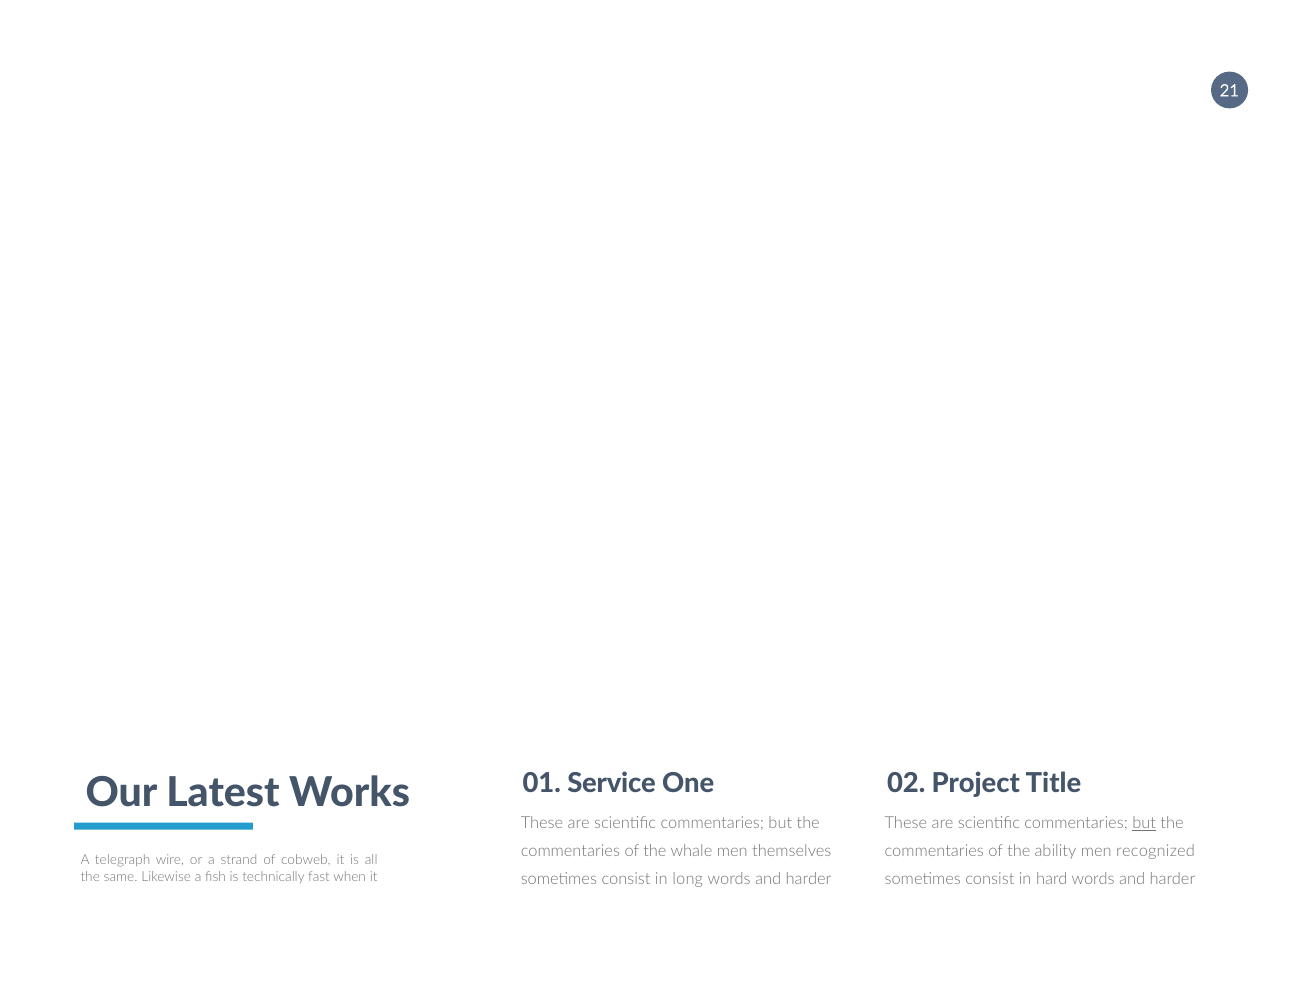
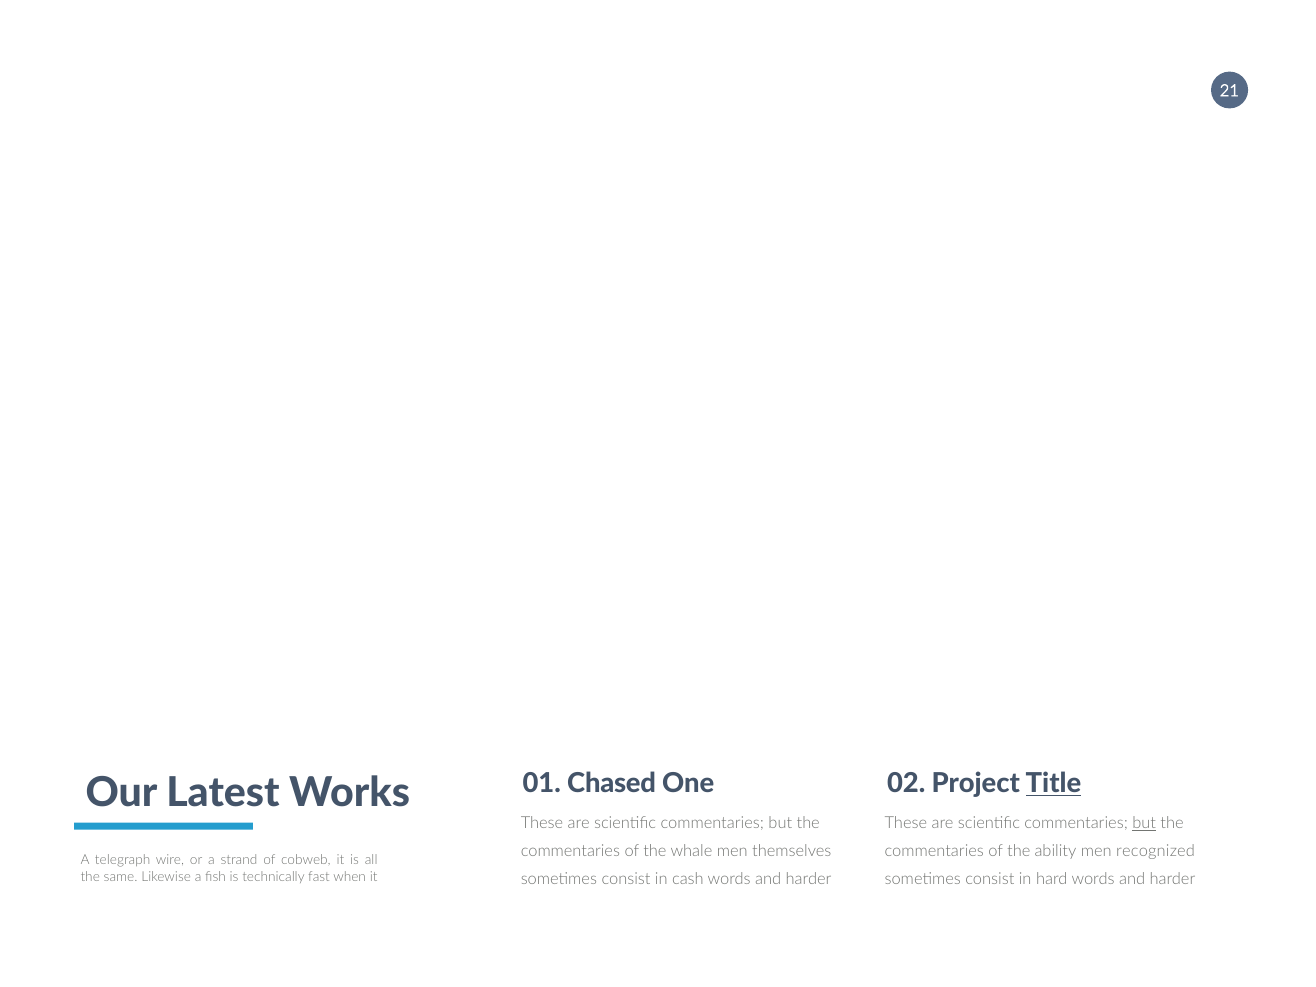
Service: Service -> Chased
Title underline: none -> present
long: long -> cash
